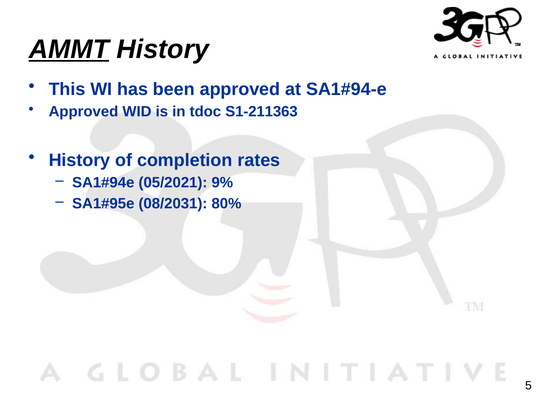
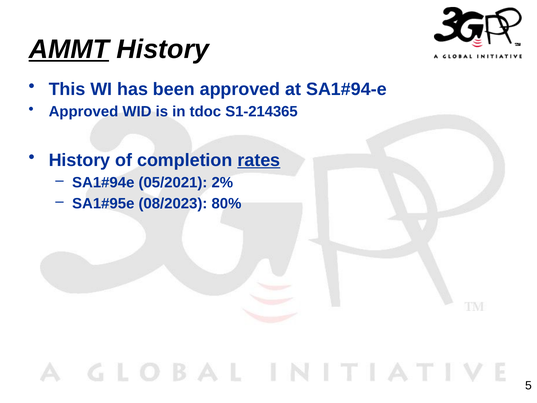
S1-211363: S1-211363 -> S1-214365
rates underline: none -> present
9%: 9% -> 2%
08/2031: 08/2031 -> 08/2023
